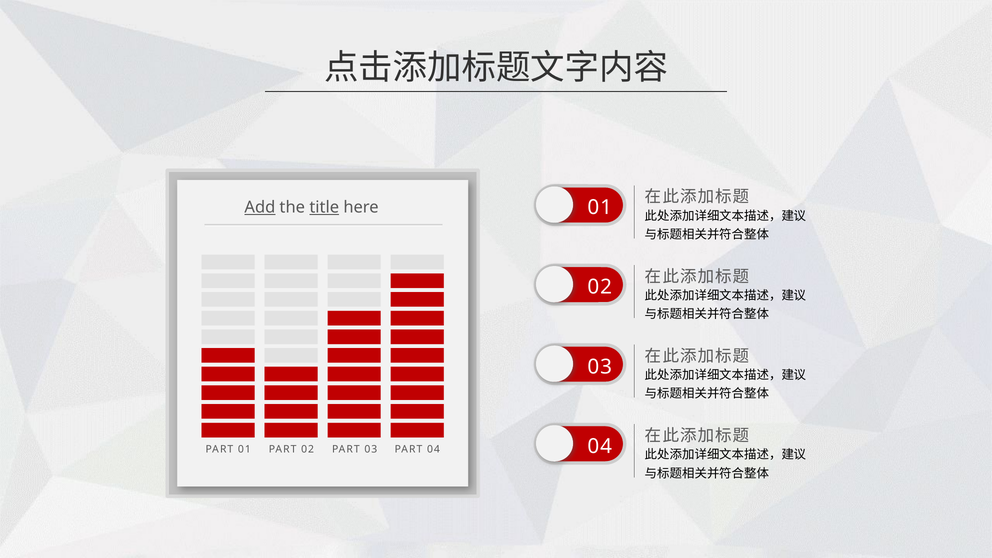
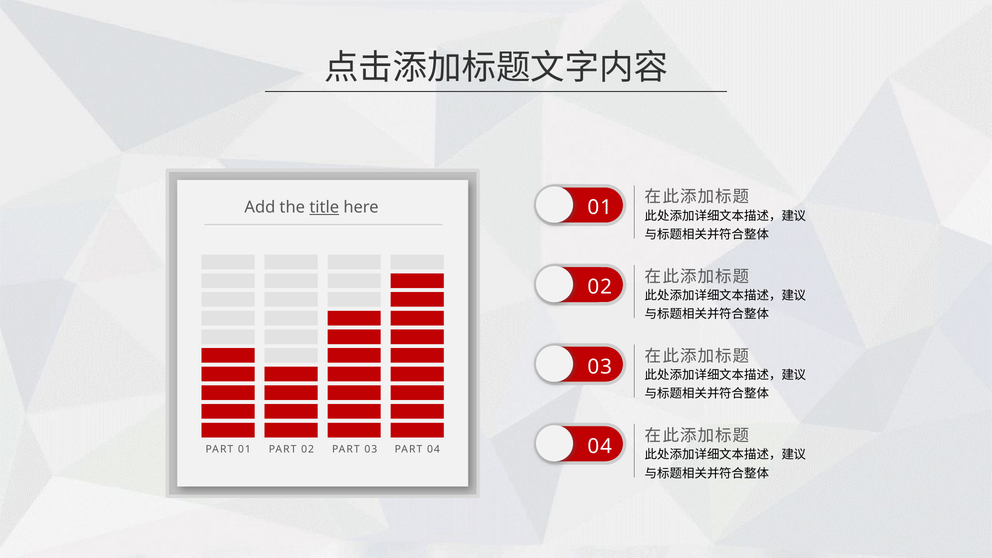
Add underline: present -> none
